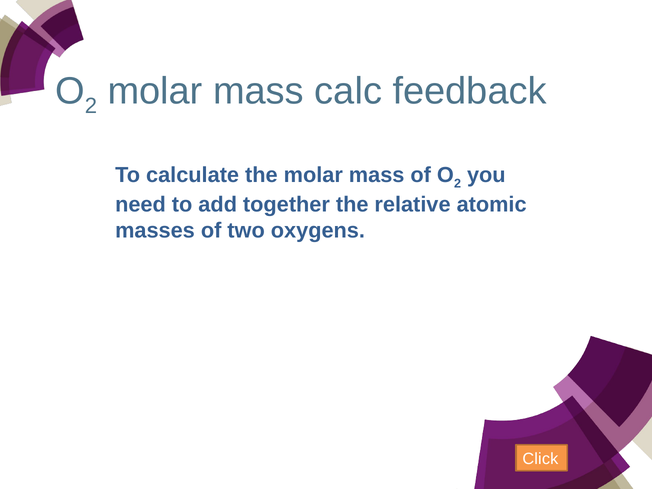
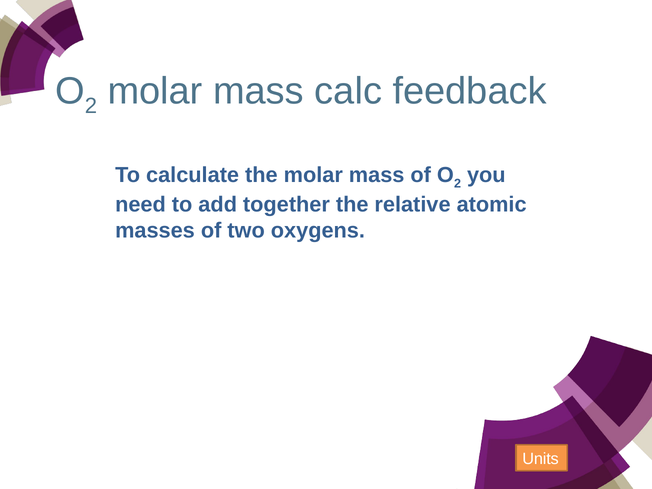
Click: Click -> Units
